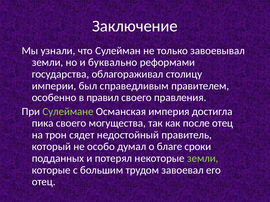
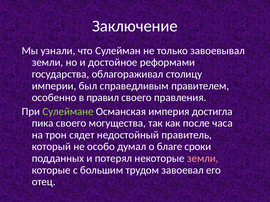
буквально: буквально -> достойное
после отец: отец -> часа
земли at (203, 159) colour: light green -> pink
